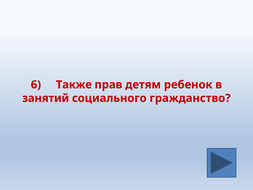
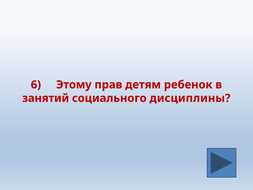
Также: Также -> Этому
гражданство: гражданство -> дисциплины
